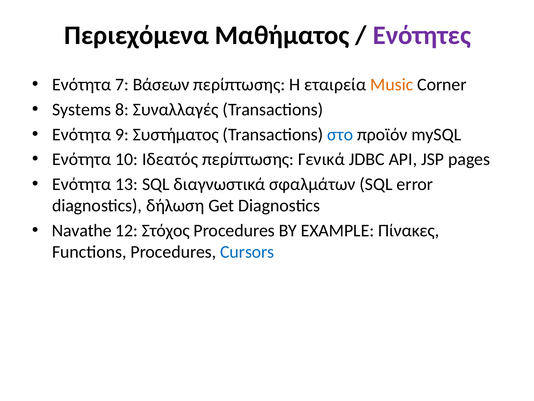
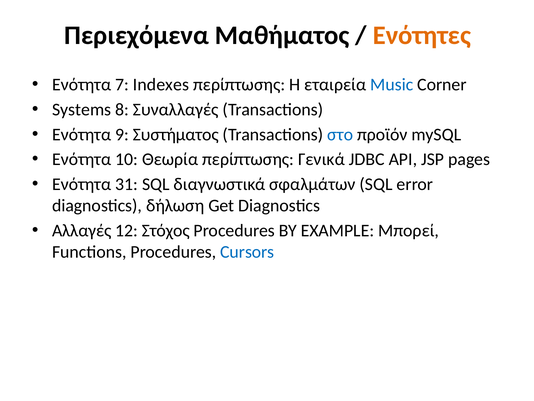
Ενότητες colour: purple -> orange
Βάσεων: Βάσεων -> Indexes
Music colour: orange -> blue
Ιδεατός: Ιδεατός -> Θεωρία
13: 13 -> 31
Navathe: Navathe -> Αλλαγές
Πίνακες: Πίνακες -> Μπορεί
